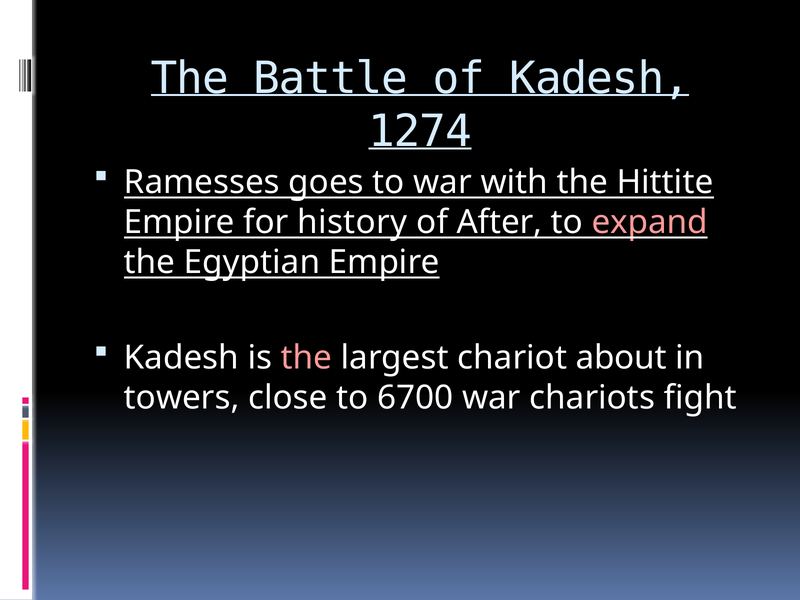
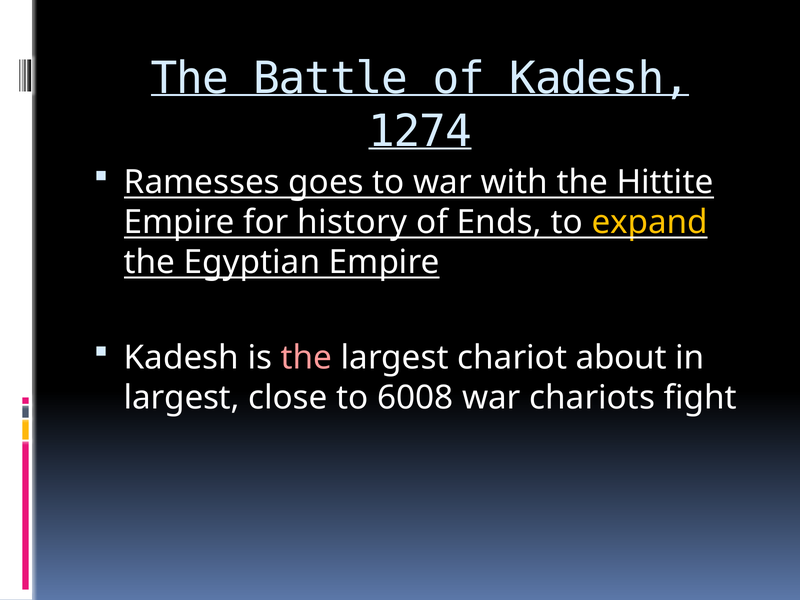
After: After -> Ends
expand colour: pink -> yellow
towers at (182, 398): towers -> largest
6700: 6700 -> 6008
